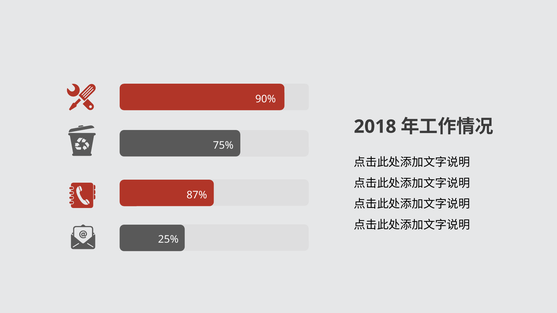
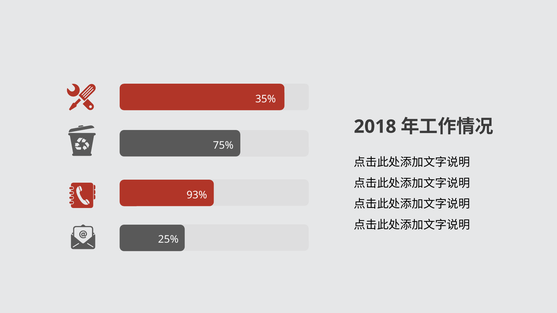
90%: 90% -> 35%
87%: 87% -> 93%
